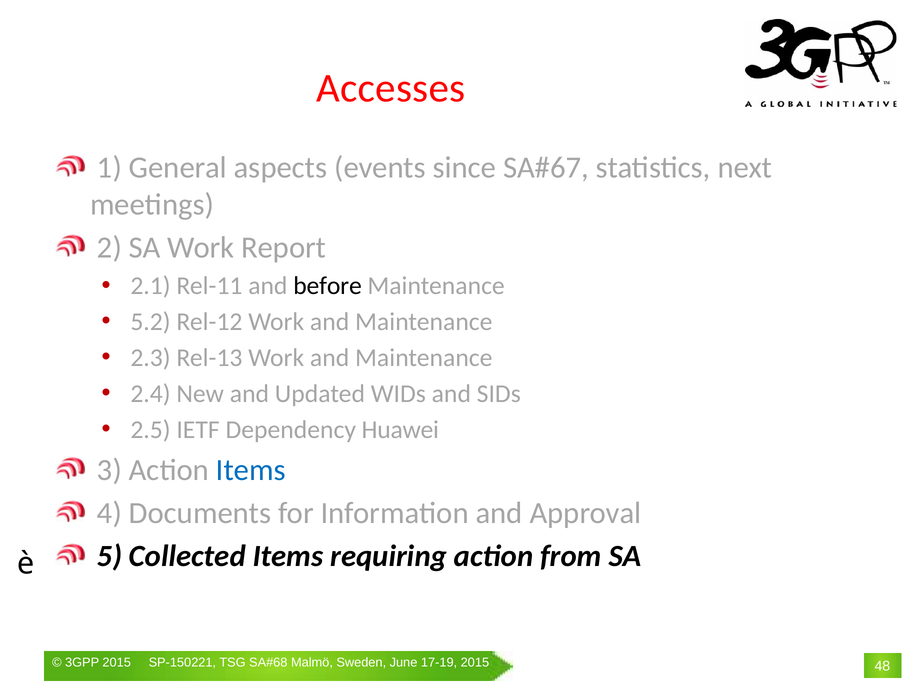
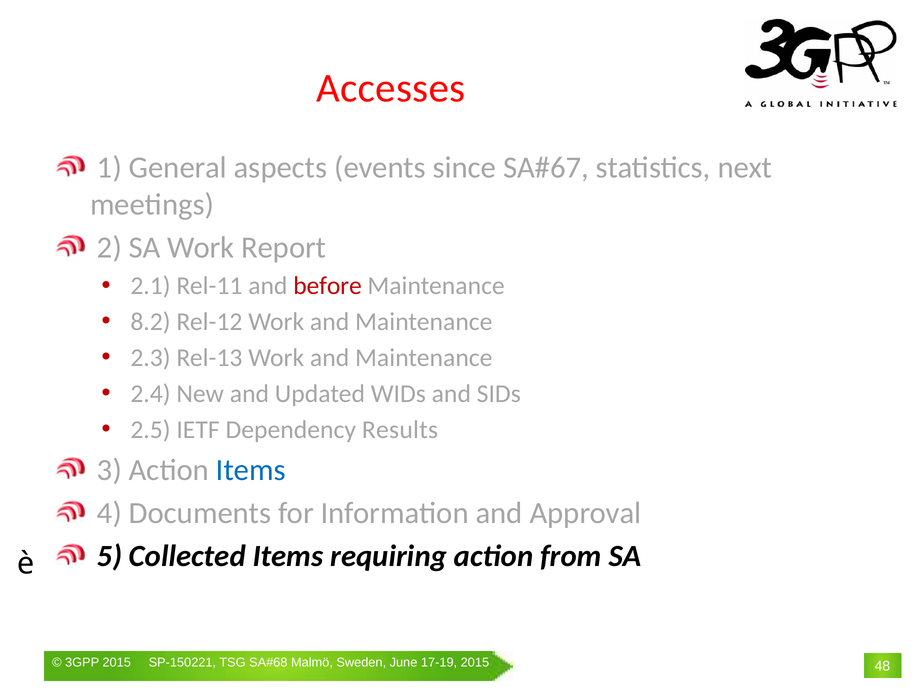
before colour: black -> red
5.2: 5.2 -> 8.2
Huawei: Huawei -> Results
